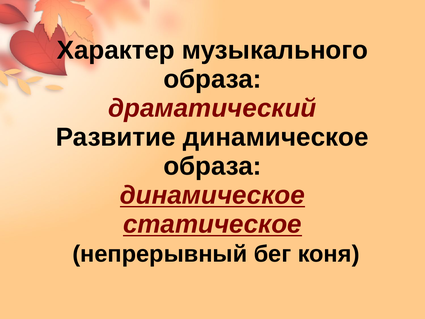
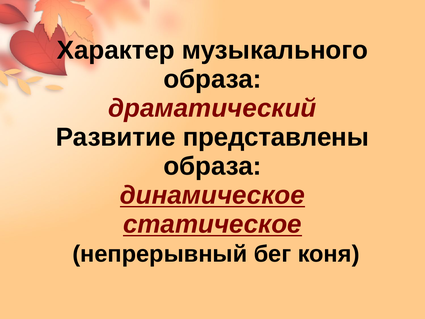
Развитие динамическое: динамическое -> представлены
